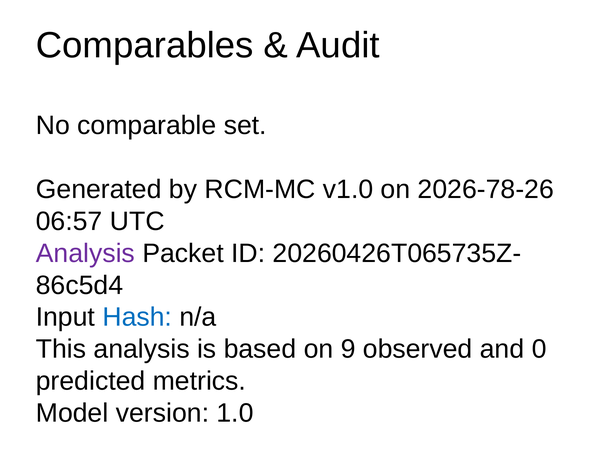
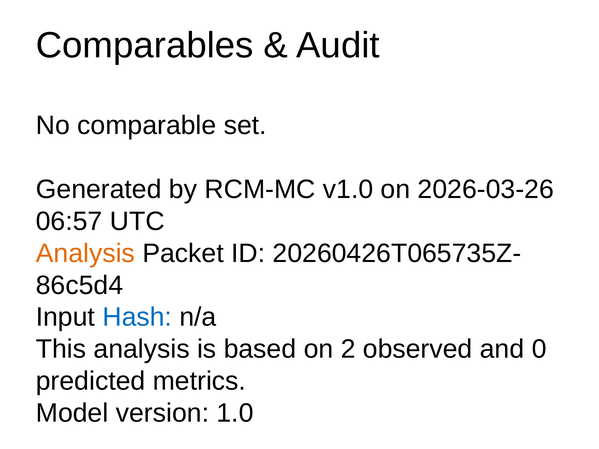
2026-78-26: 2026-78-26 -> 2026-03-26
Analysis at (85, 253) colour: purple -> orange
9: 9 -> 2
